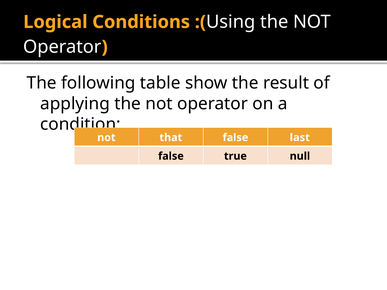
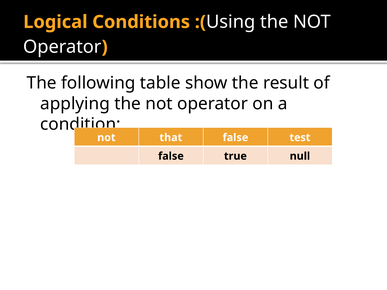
last: last -> test
